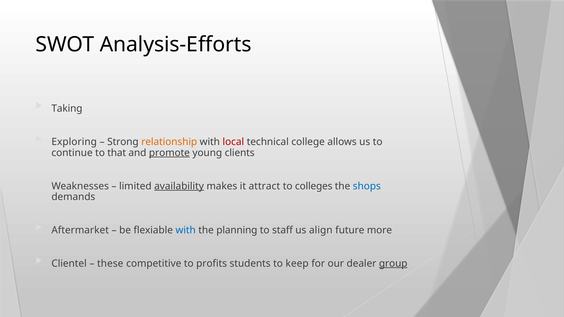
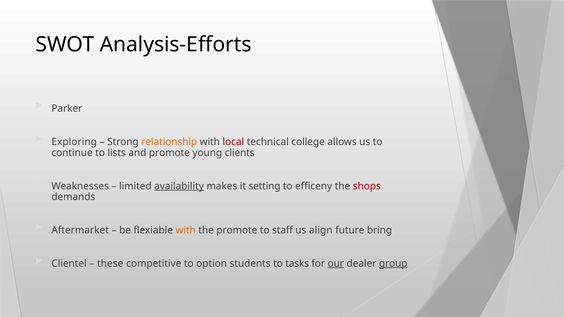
Taking: Taking -> Parker
that: that -> lists
promote at (169, 153) underline: present -> none
attract: attract -> setting
colleges: colleges -> efficeny
shops colour: blue -> red
with at (186, 230) colour: blue -> orange
the planning: planning -> promote
more: more -> bring
profits: profits -> option
keep: keep -> tasks
our underline: none -> present
